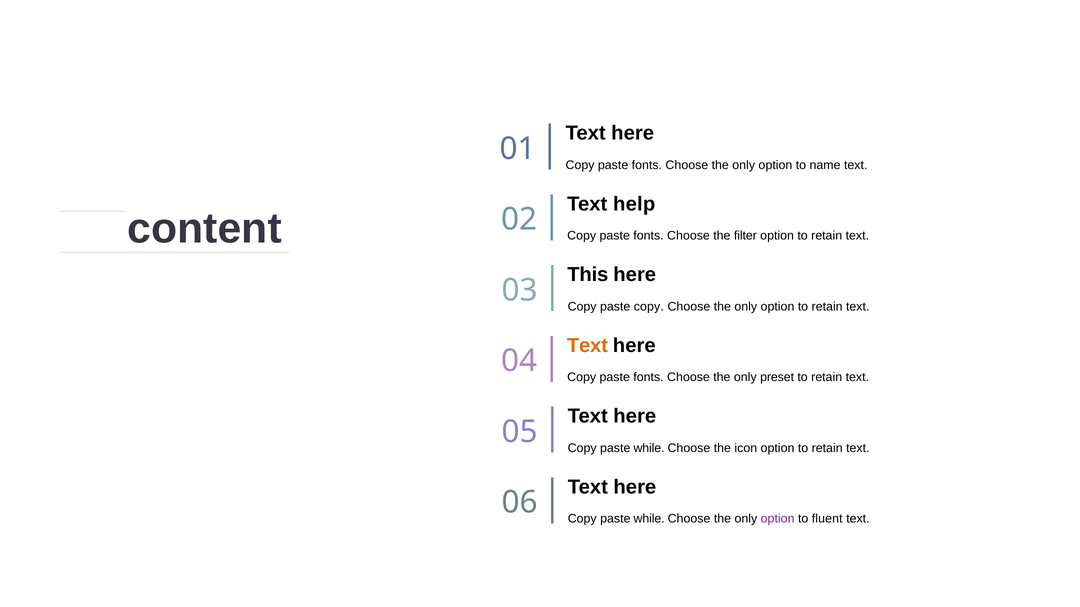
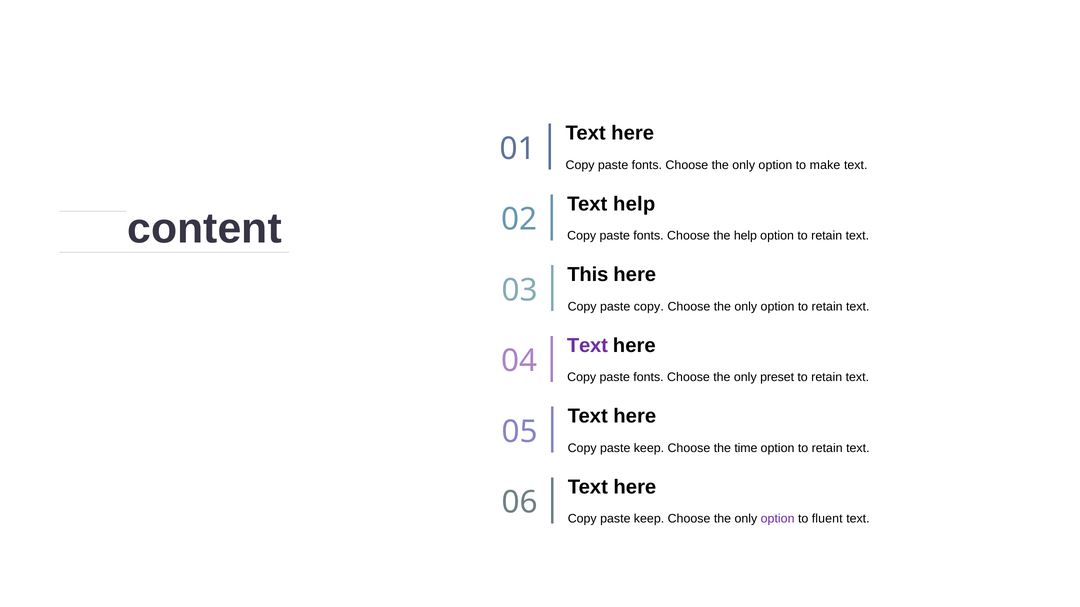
name: name -> make
the filter: filter -> help
Text at (587, 346) colour: orange -> purple
05 Copy paste while: while -> keep
icon: icon -> time
06 Copy paste while: while -> keep
